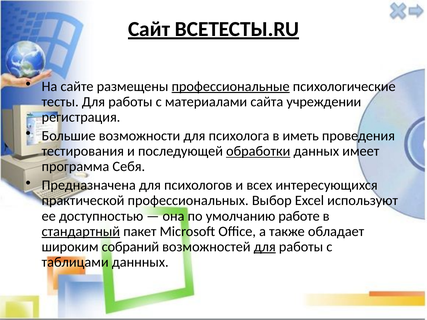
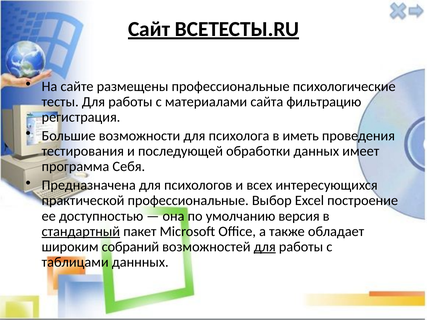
профессиональные at (231, 86) underline: present -> none
учреждении: учреждении -> фильтрацию
обработки underline: present -> none
практической профессиональных: профессиональных -> профессиональные
используют: используют -> построение
работе: работе -> версия
